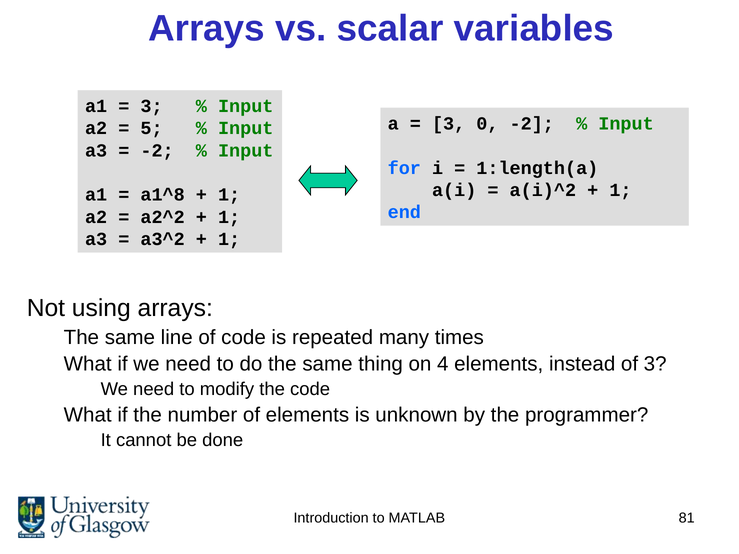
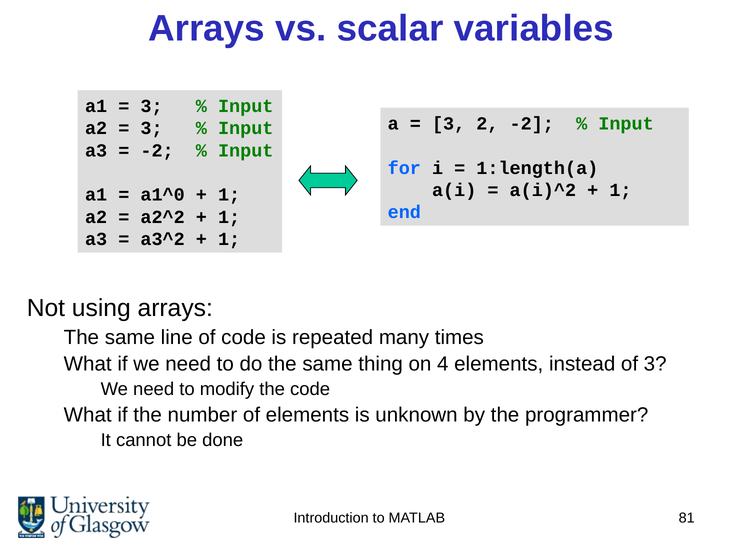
0: 0 -> 2
5 at (152, 128): 5 -> 3
a1^8: a1^8 -> a1^0
